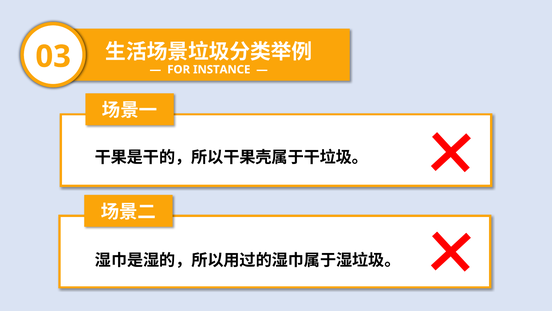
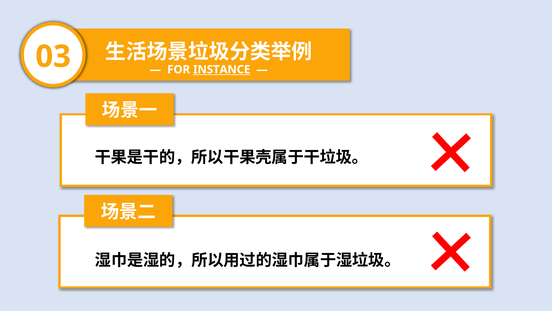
INSTANCE underline: none -> present
